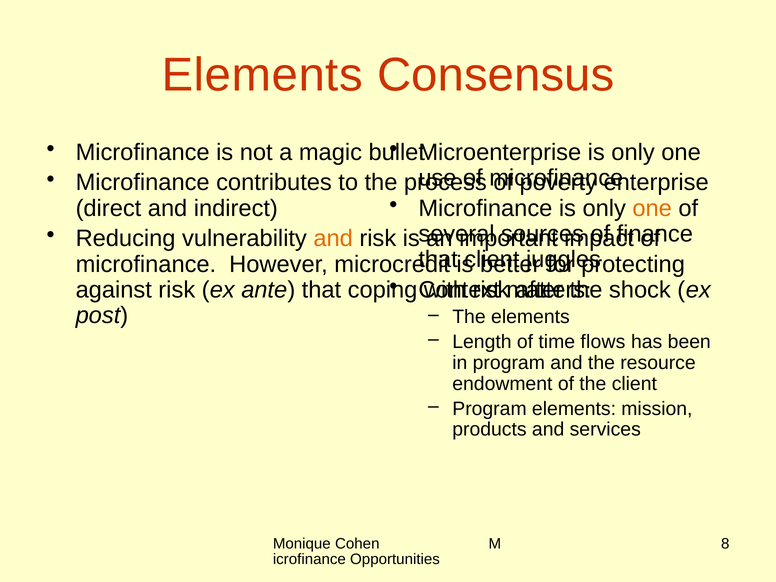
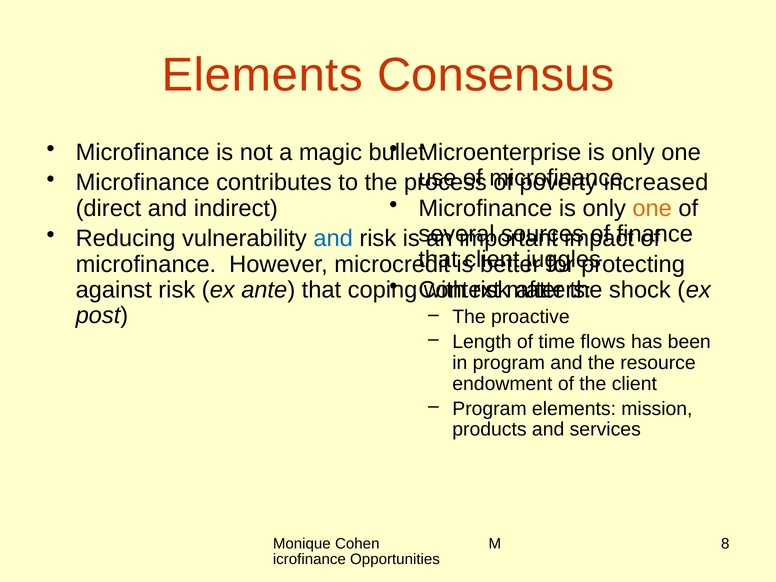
enterprise: enterprise -> increased
and at (333, 239) colour: orange -> blue
The elements: elements -> proactive
